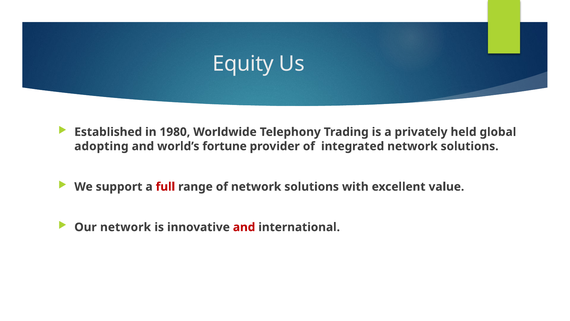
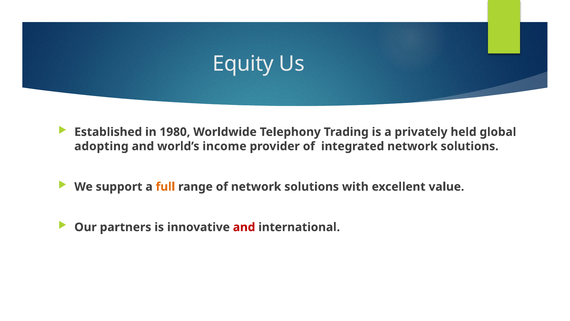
fortune: fortune -> income
full colour: red -> orange
Our network: network -> partners
